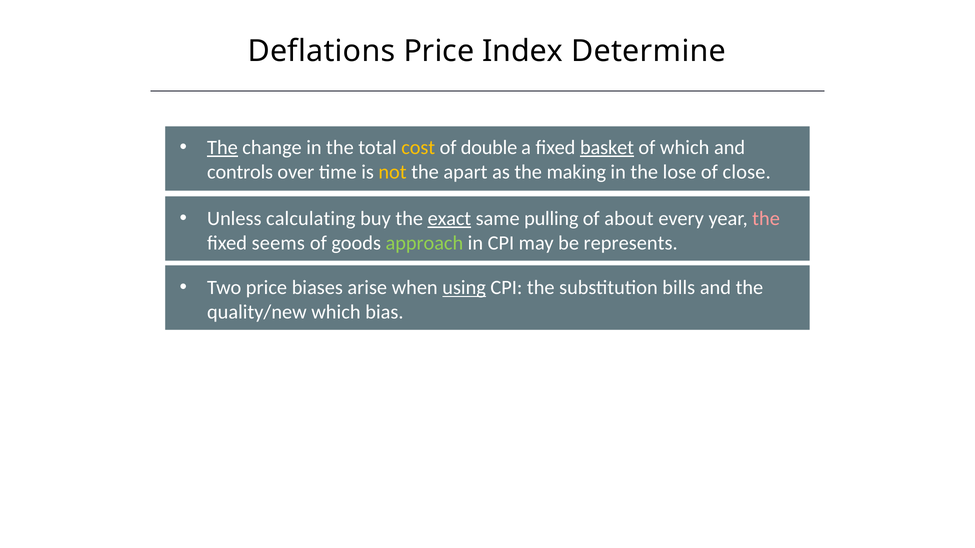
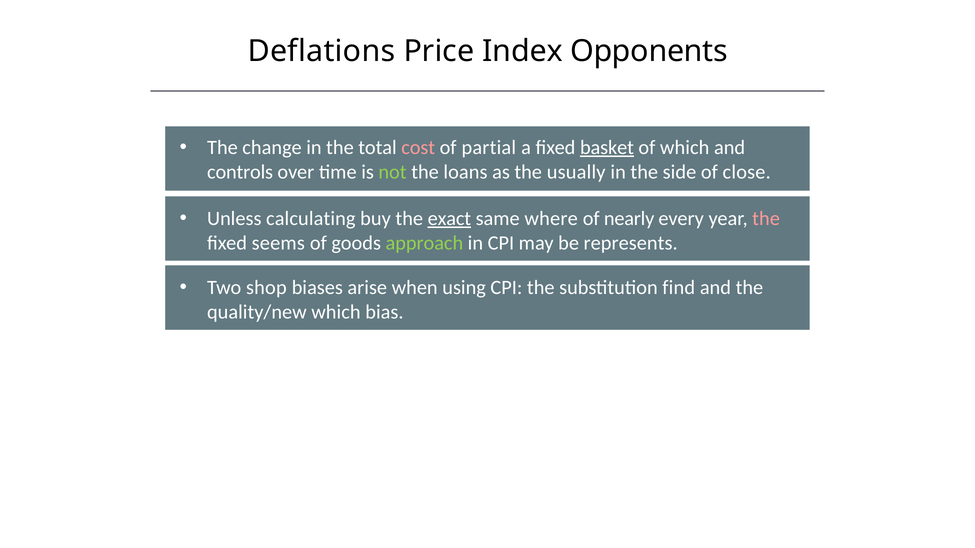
Determine: Determine -> Opponents
The at (222, 148) underline: present -> none
cost colour: yellow -> pink
double: double -> partial
not colour: yellow -> light green
apart: apart -> loans
making: making -> usually
lose: lose -> side
pulling: pulling -> where
about: about -> nearly
Two price: price -> shop
using underline: present -> none
bills: bills -> find
